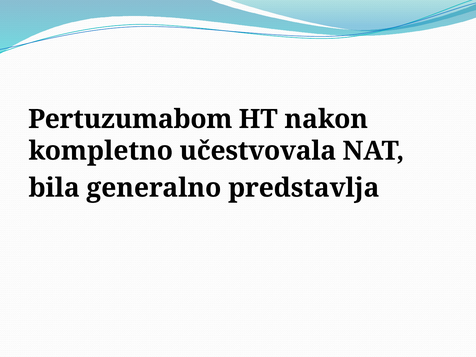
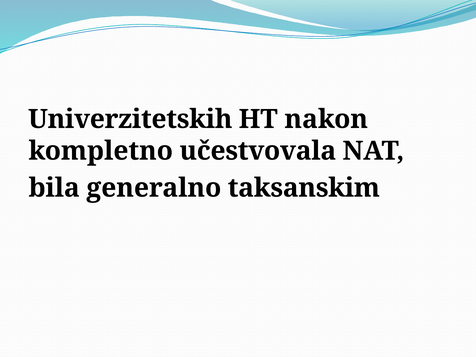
Pertuzumabom: Pertuzumabom -> Univerzitetskih
predstavlja: predstavlja -> taksanskim
